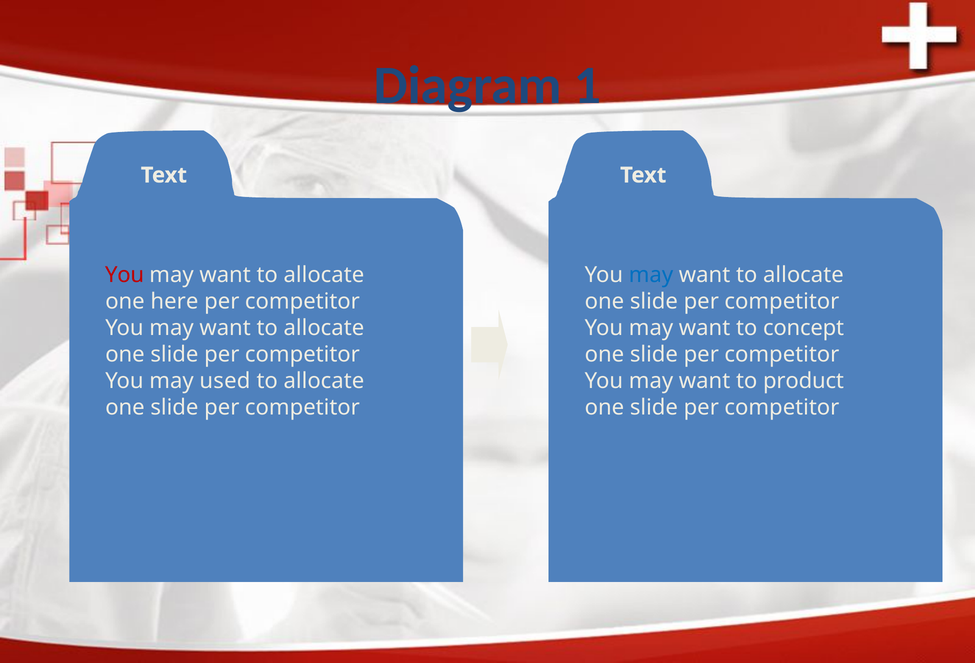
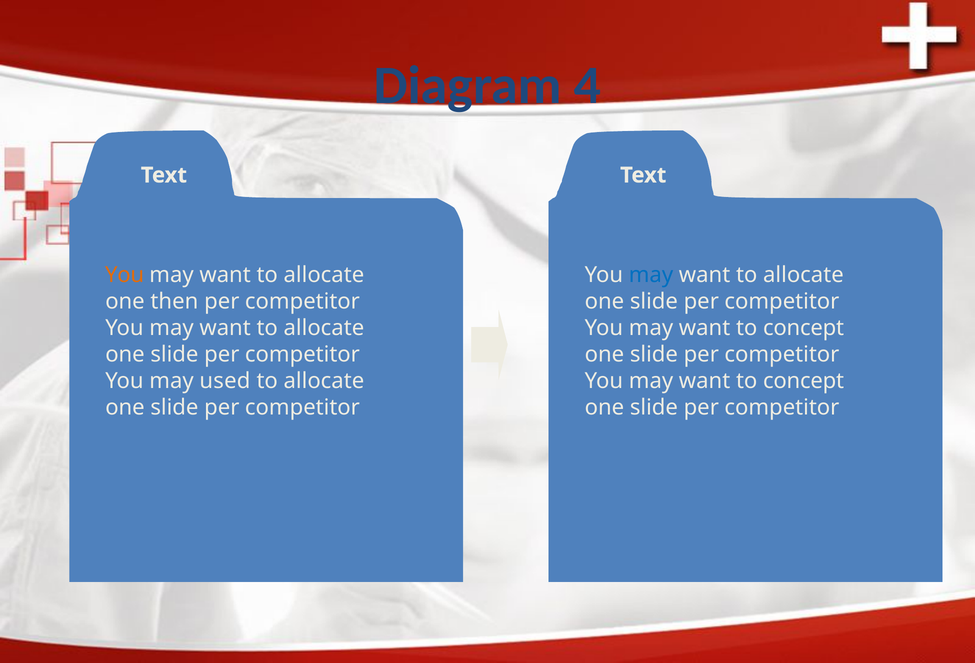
1: 1 -> 4
You at (125, 275) colour: red -> orange
here: here -> then
product at (804, 381): product -> concept
